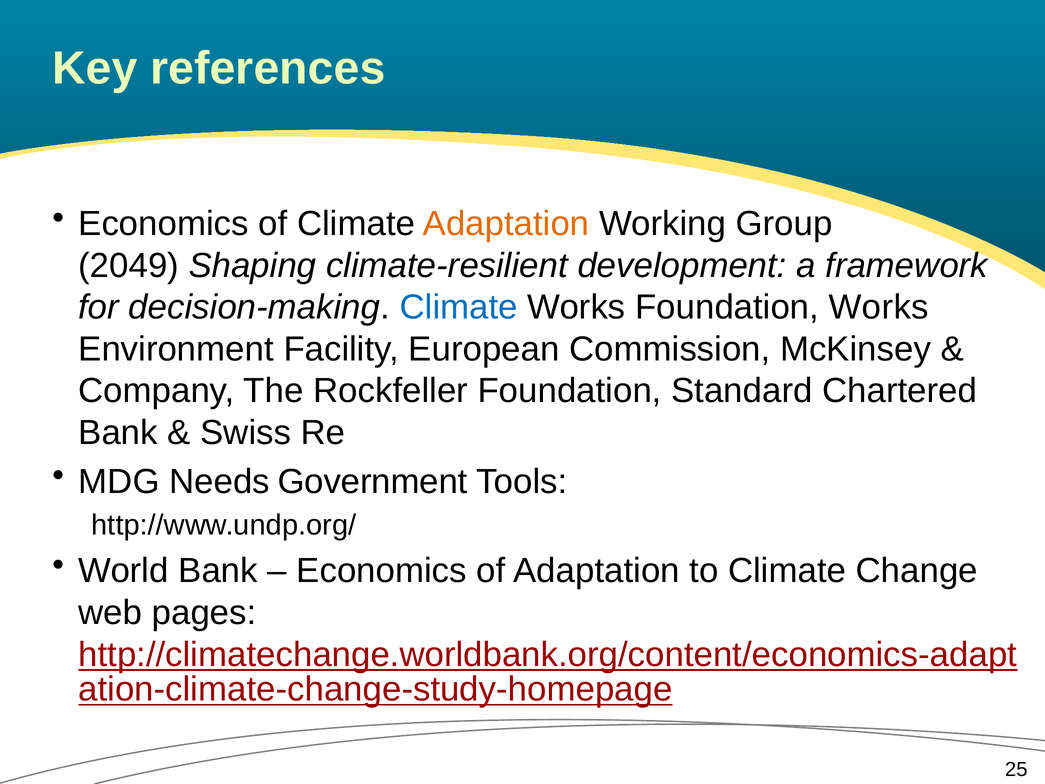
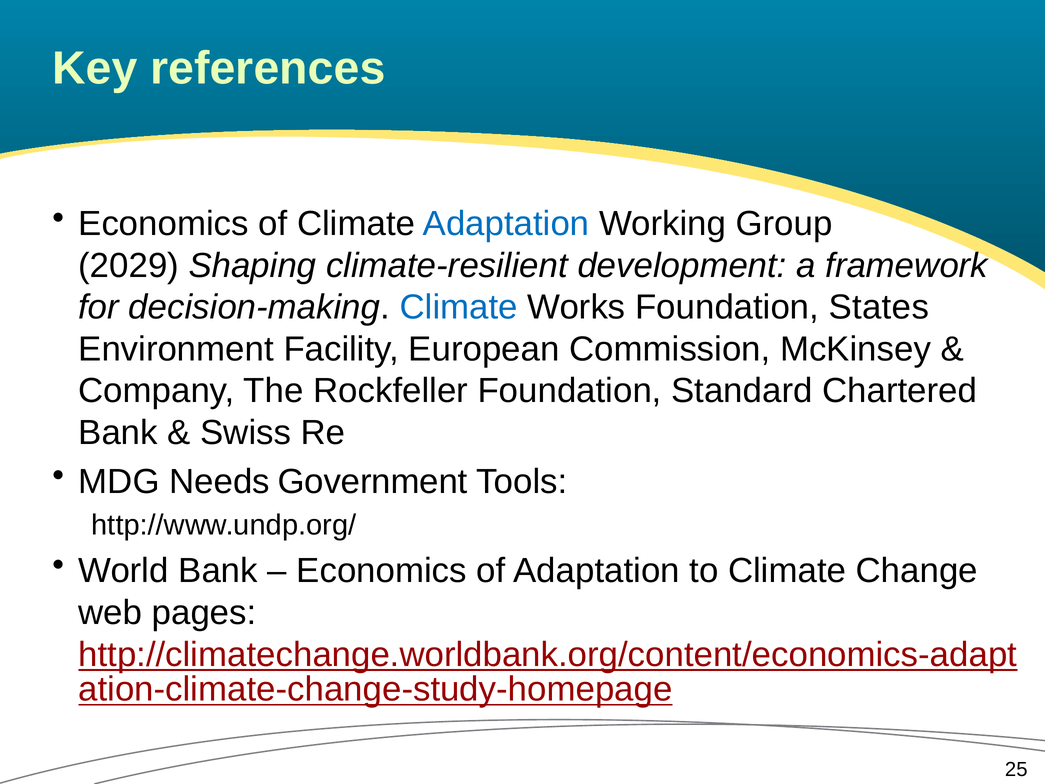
Adaptation at (506, 224) colour: orange -> blue
2049: 2049 -> 2029
Foundation Works: Works -> States
